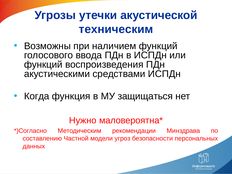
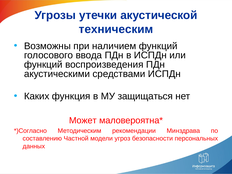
Когда: Когда -> Каких
Нужно: Нужно -> Может
